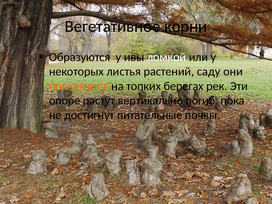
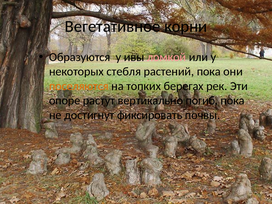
ломкой colour: white -> pink
листья: листья -> стебля
растений саду: саду -> пока
питательные: питательные -> фиксировать
